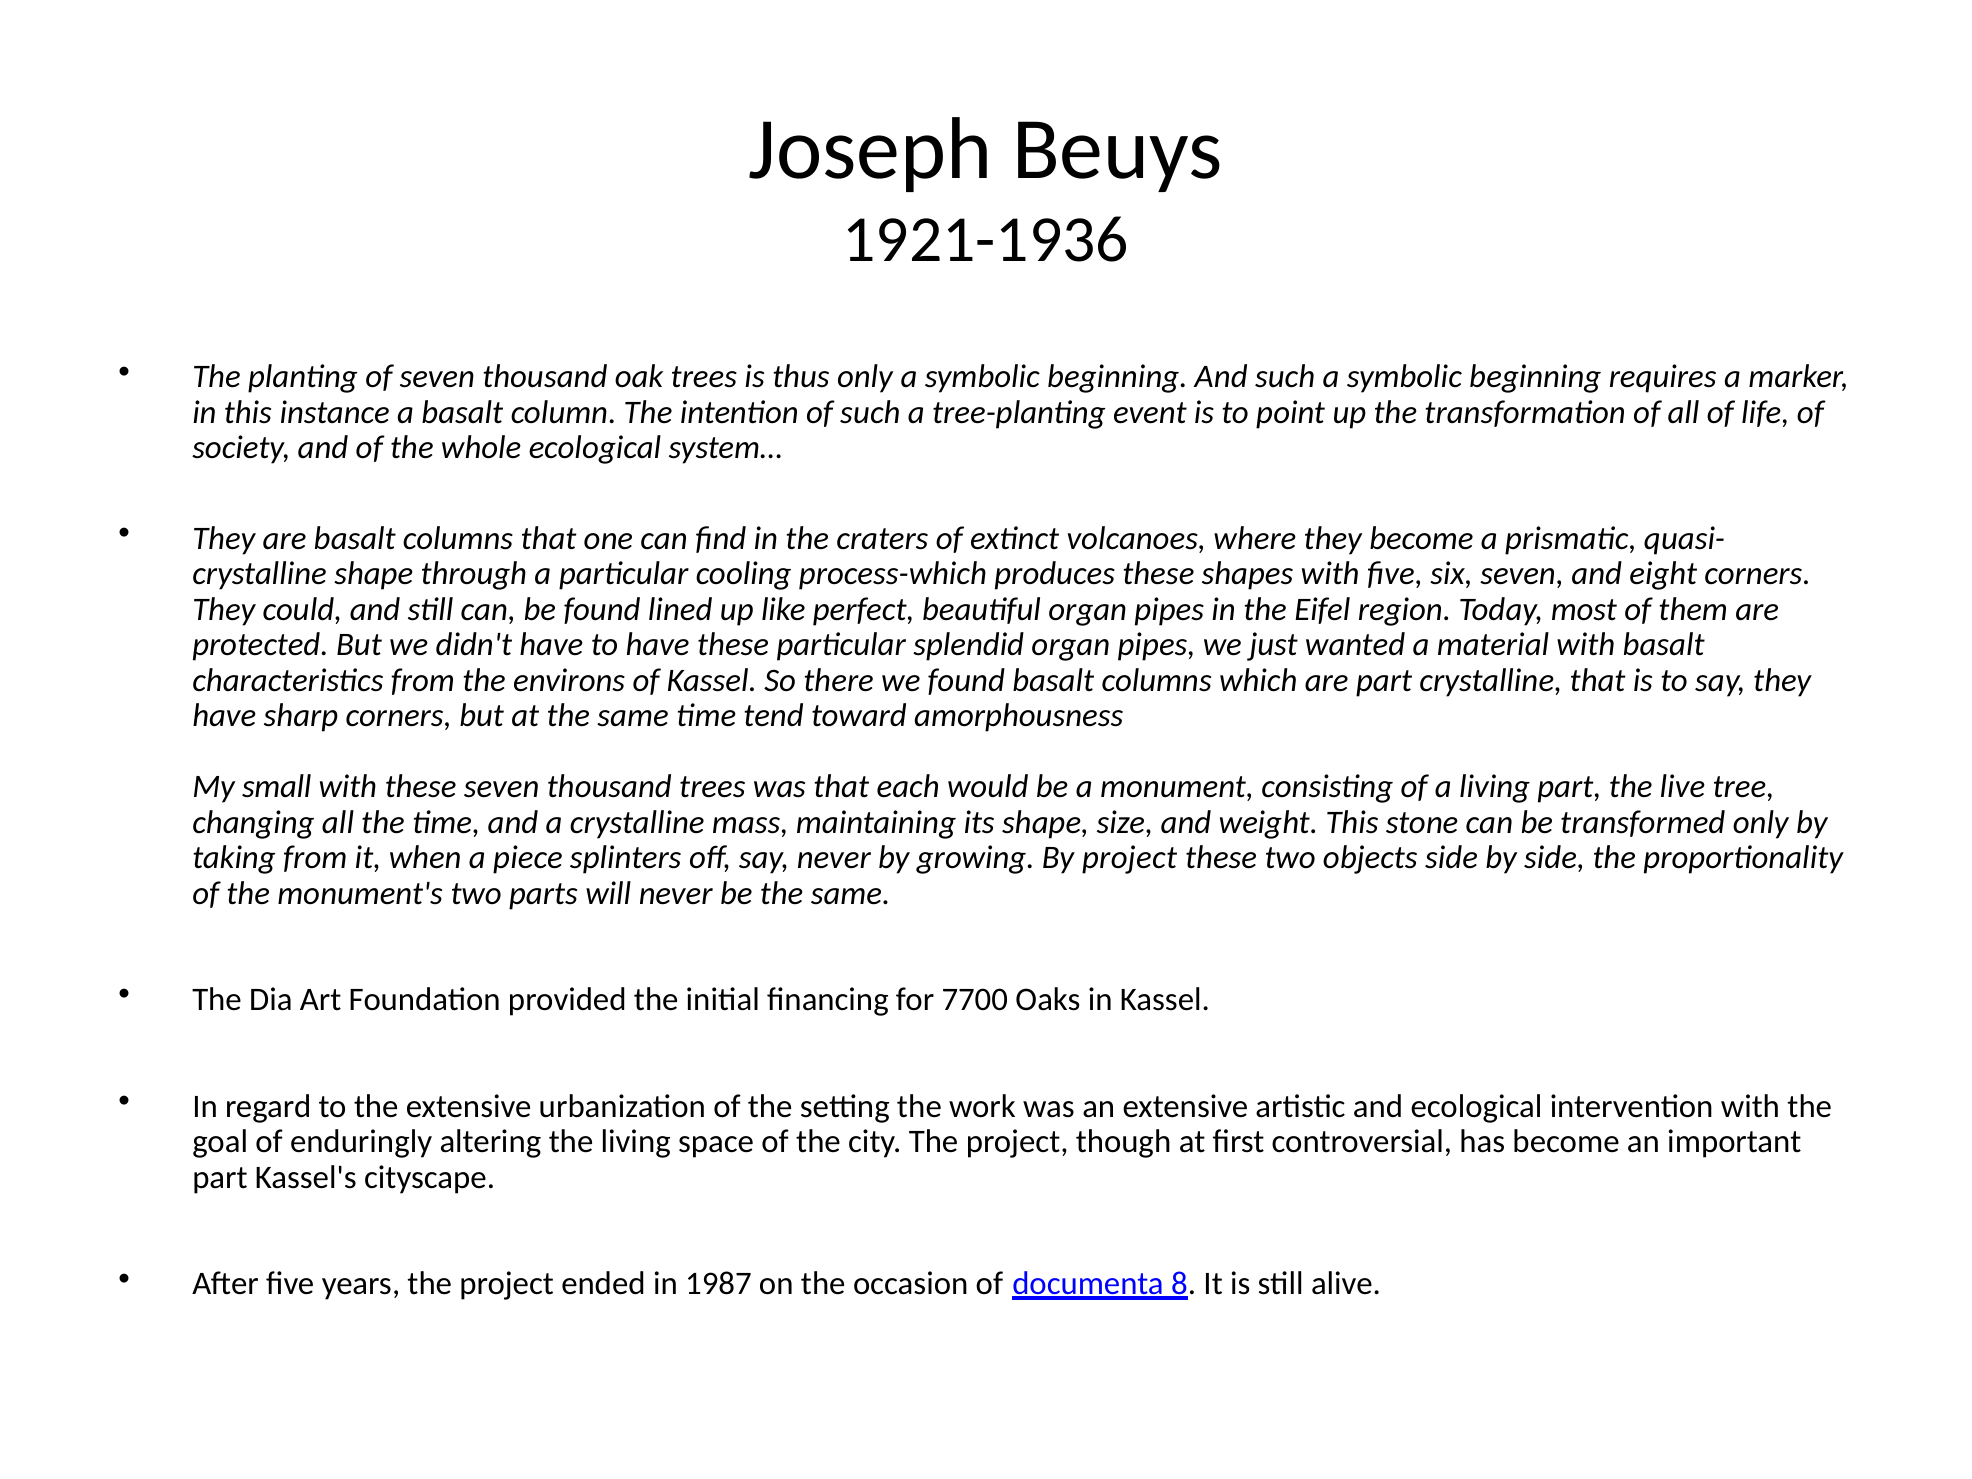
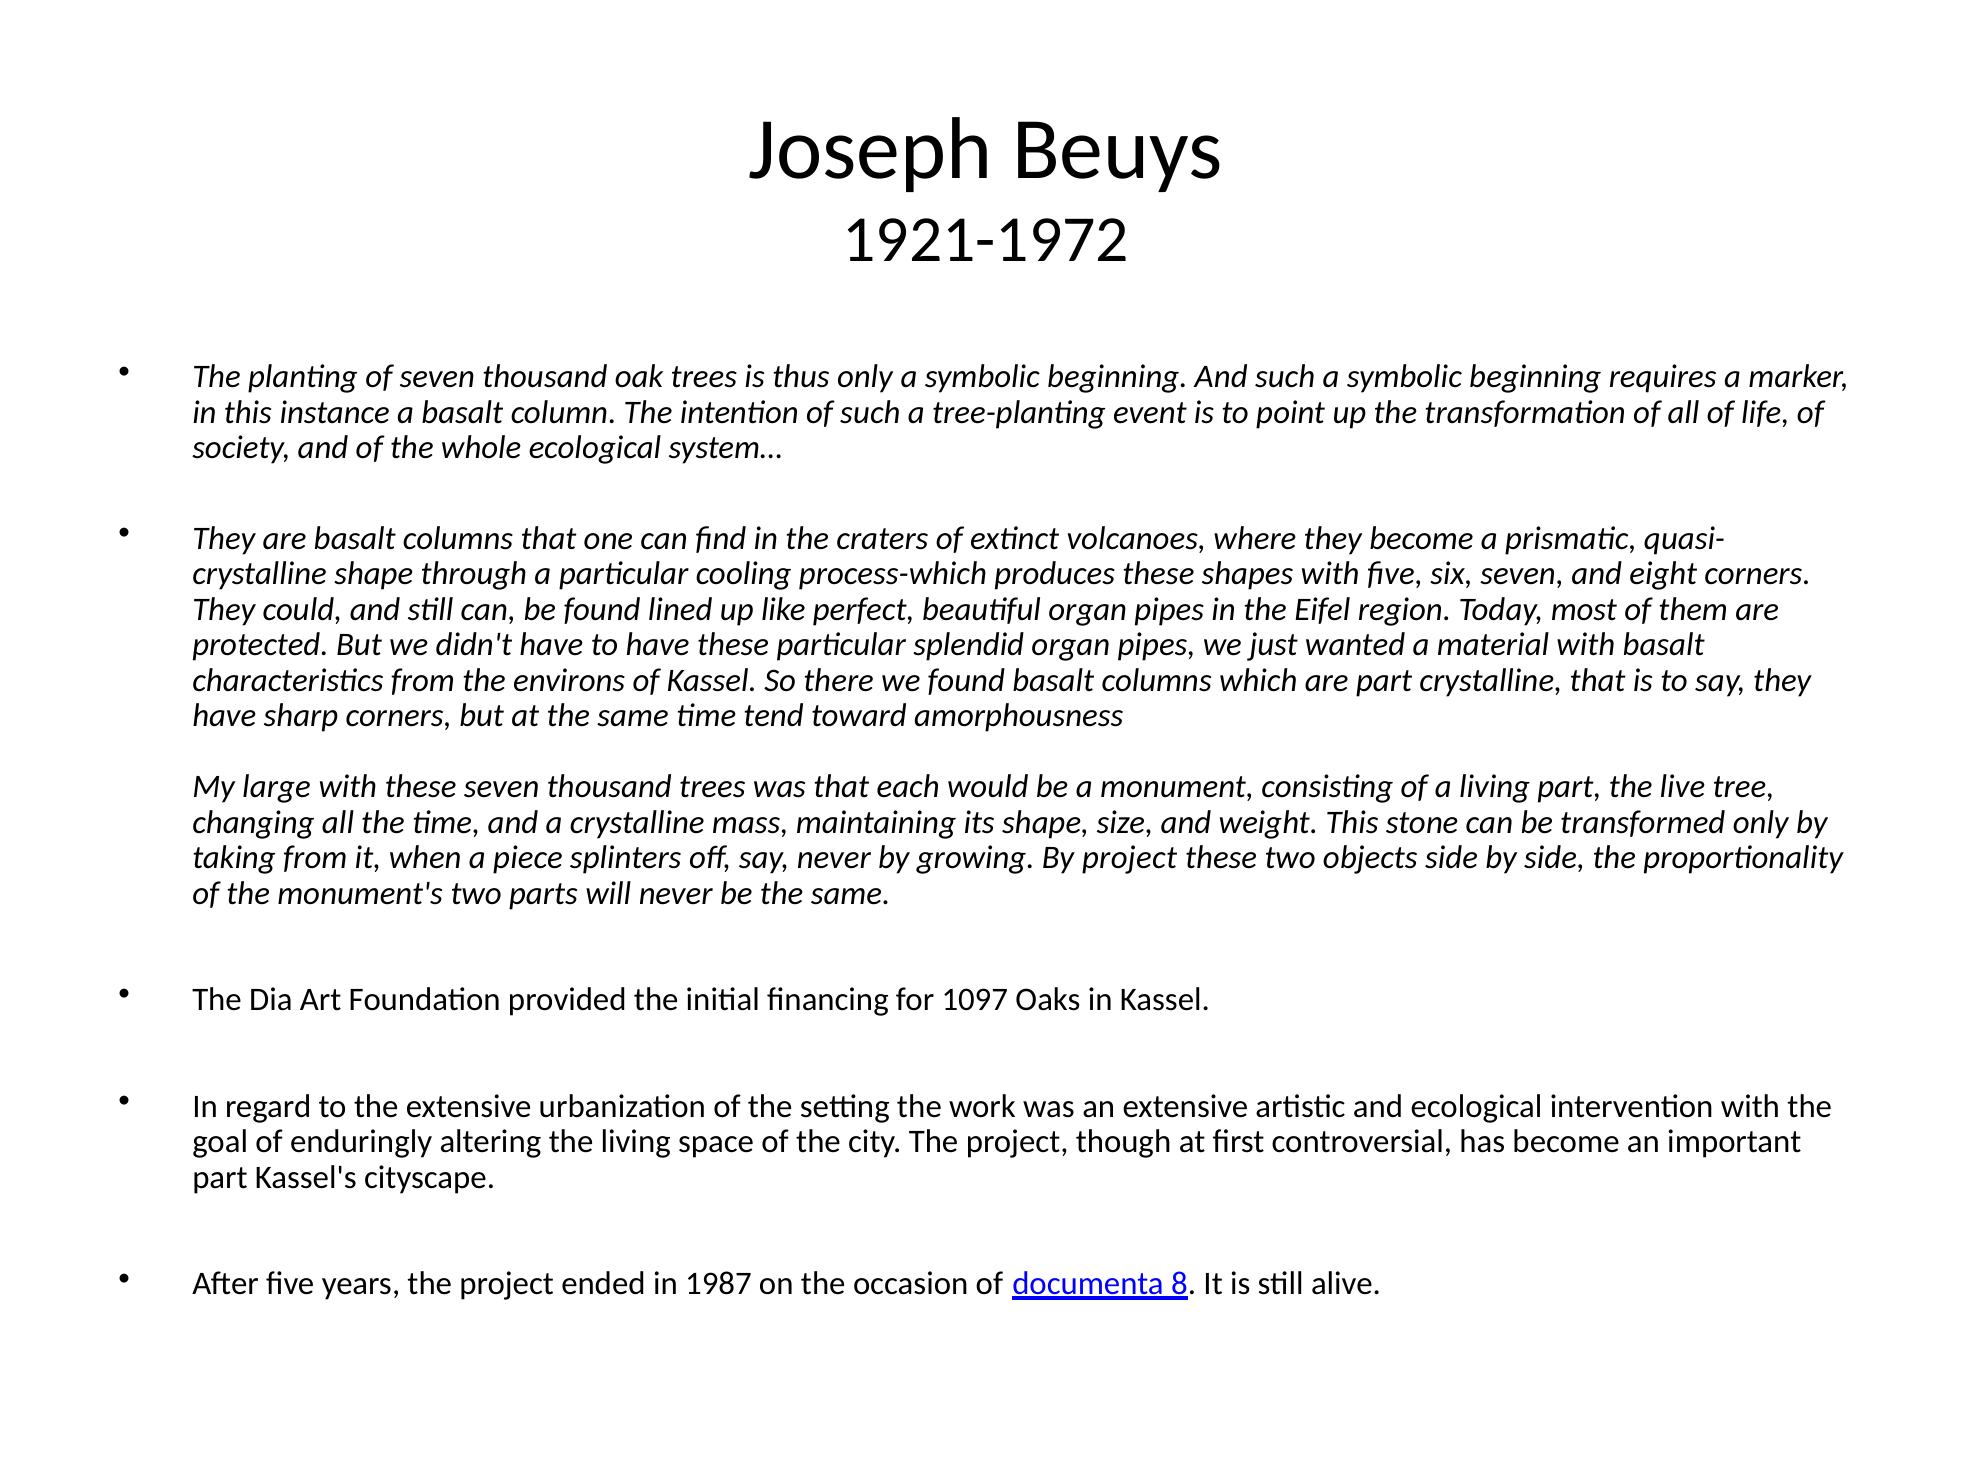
1921-1936: 1921-1936 -> 1921-1972
small: small -> large
7700: 7700 -> 1097
